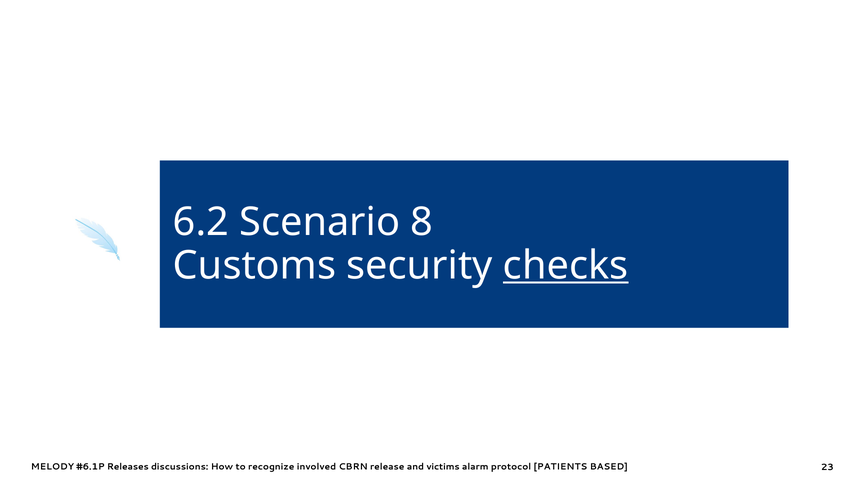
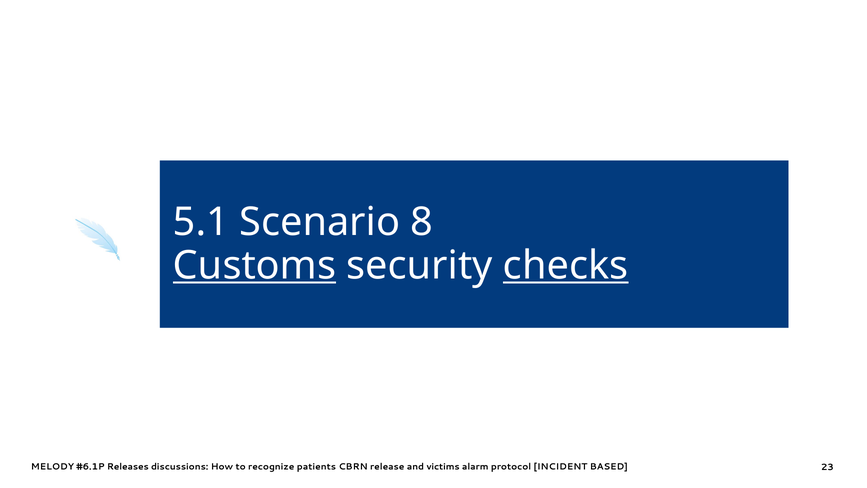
6.2: 6.2 -> 5.1
Customs underline: none -> present
involved: involved -> patients
PATIENTS: PATIENTS -> INCIDENT
